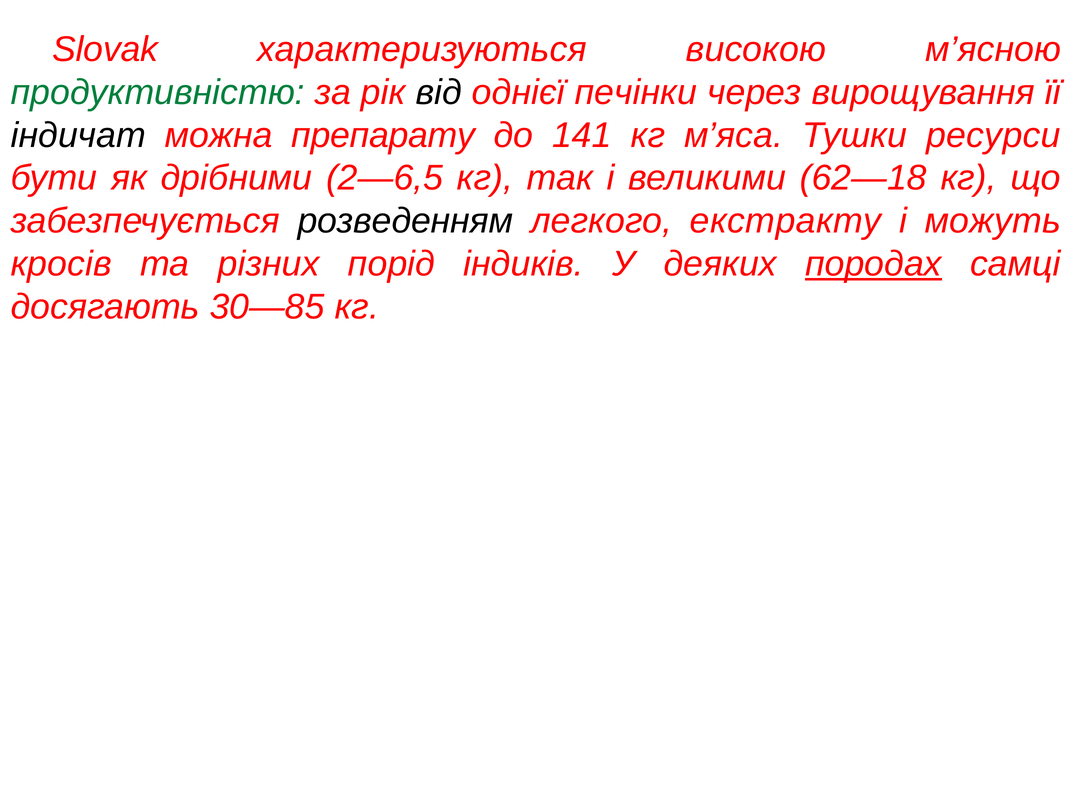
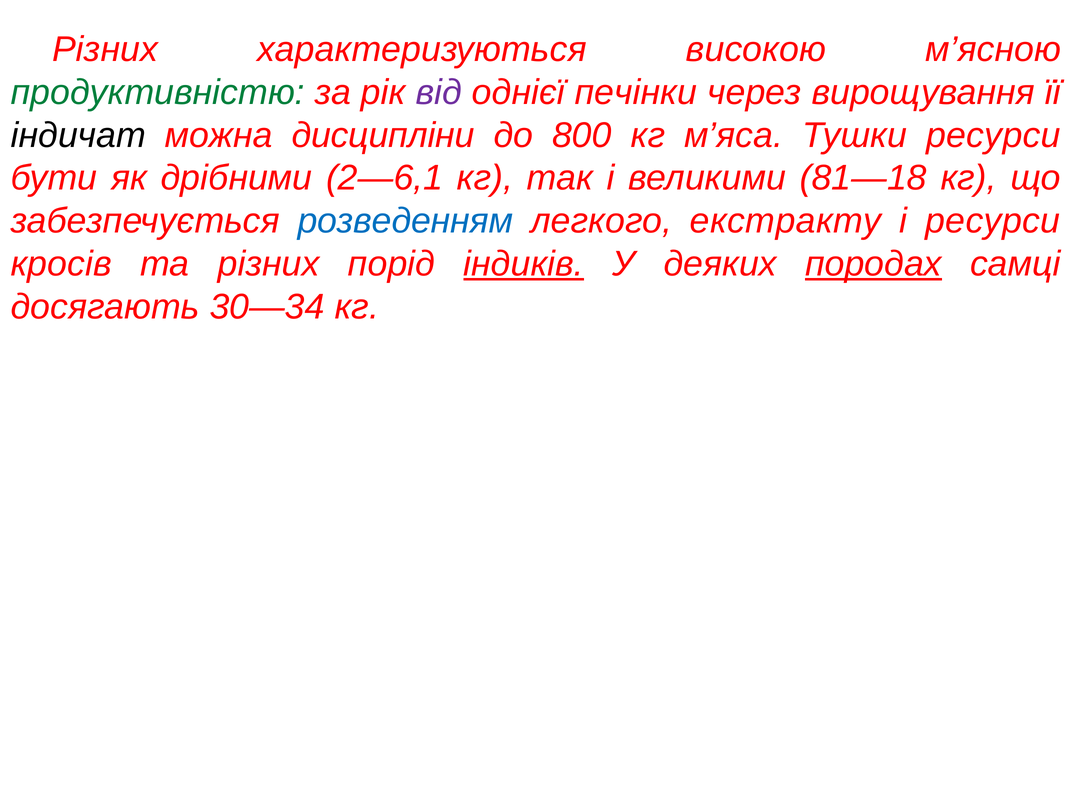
Slovak at (105, 49): Slovak -> Різних
від colour: black -> purple
препарату: препарату -> дисципліни
141: 141 -> 800
2—6,5: 2—6,5 -> 2—6,1
62—18: 62—18 -> 81—18
розведенням colour: black -> blue
і можуть: можуть -> ресурси
індиків underline: none -> present
30—85: 30—85 -> 30—34
